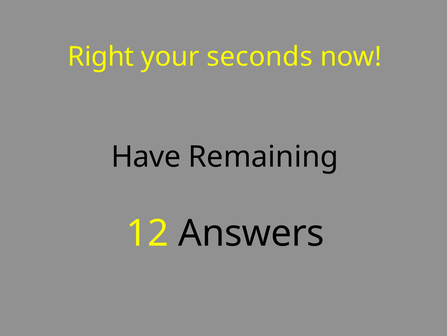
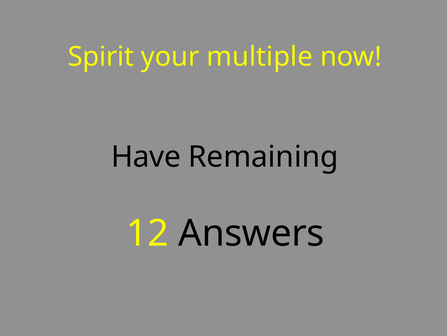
Right: Right -> Spirit
seconds: seconds -> multiple
